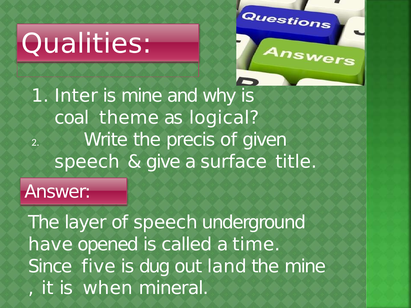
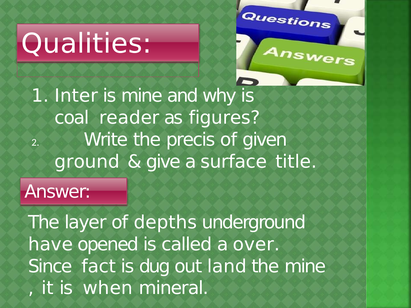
theme: theme -> reader
logical: logical -> figures
speech at (87, 162): speech -> ground
of speech: speech -> depths
time: time -> over
five: five -> fact
